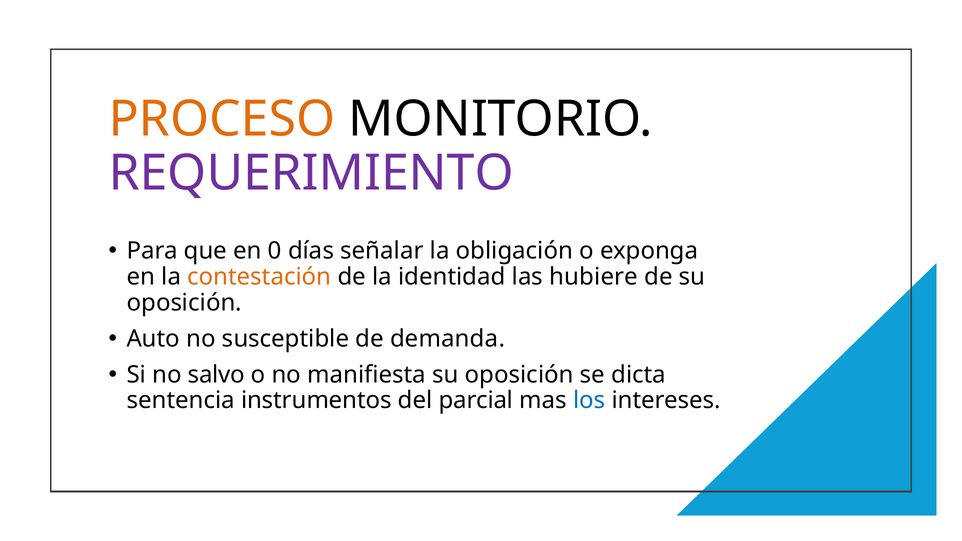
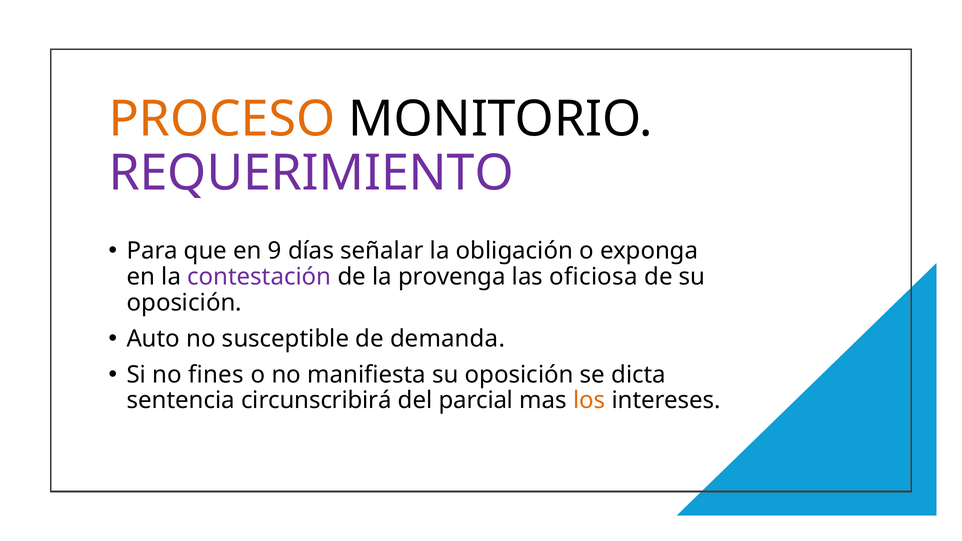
0: 0 -> 9
contestación colour: orange -> purple
identidad: identidad -> provenga
hubiere: hubiere -> oficiosa
salvo: salvo -> fines
instrumentos: instrumentos -> circunscribirá
los colour: blue -> orange
